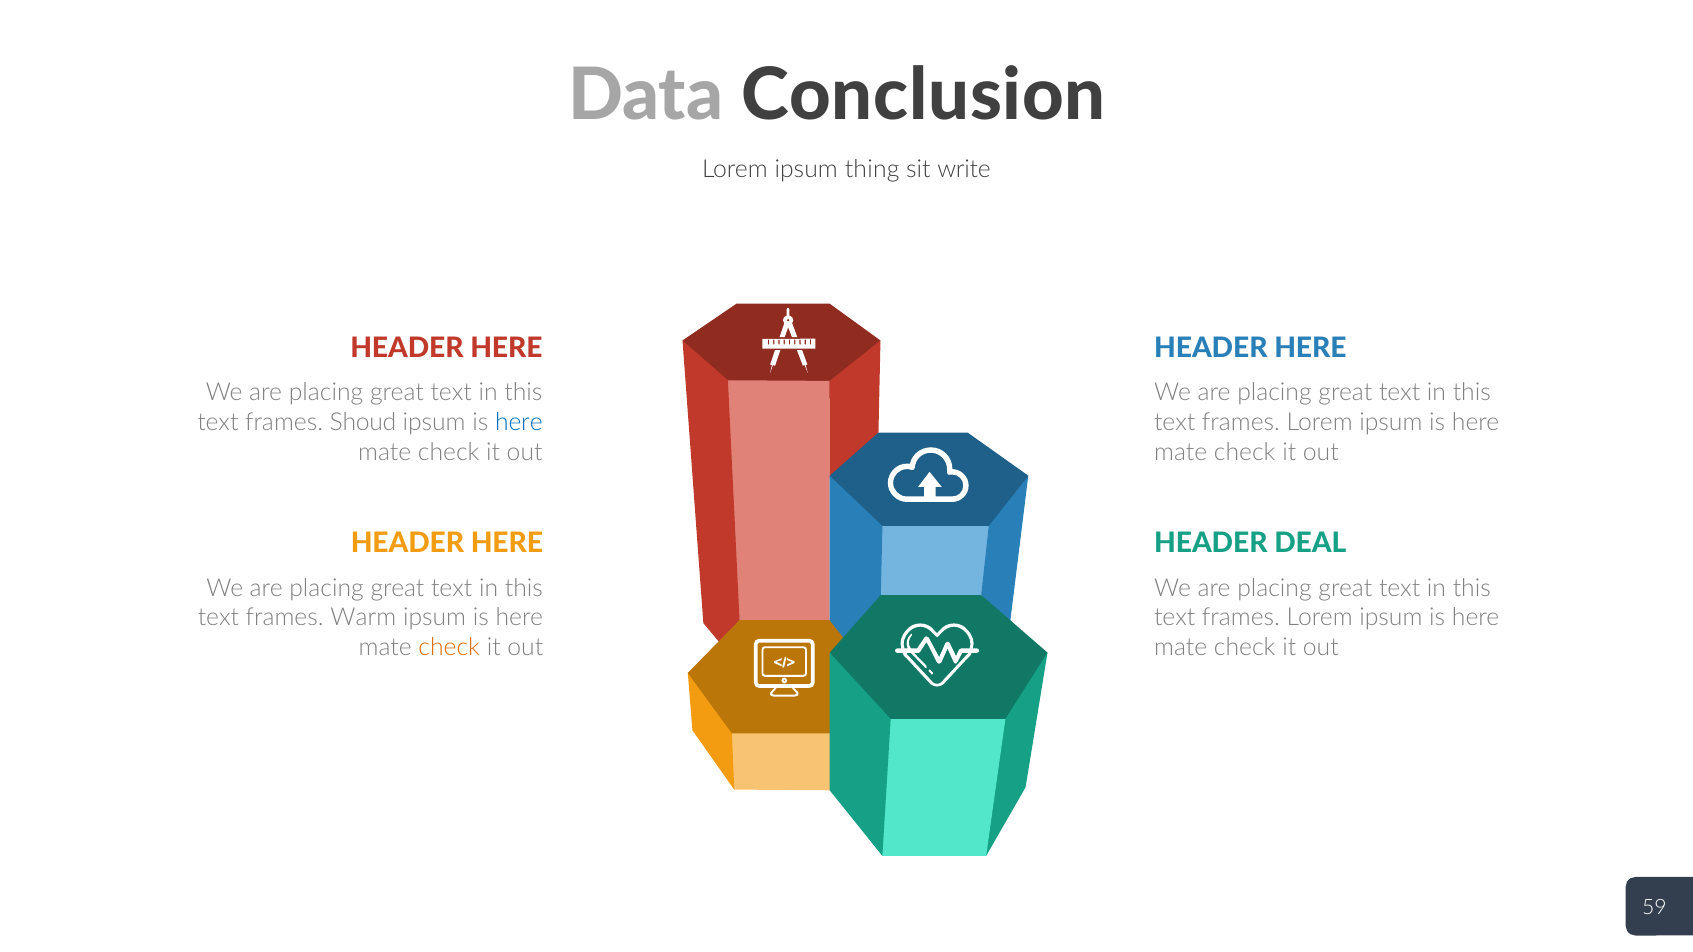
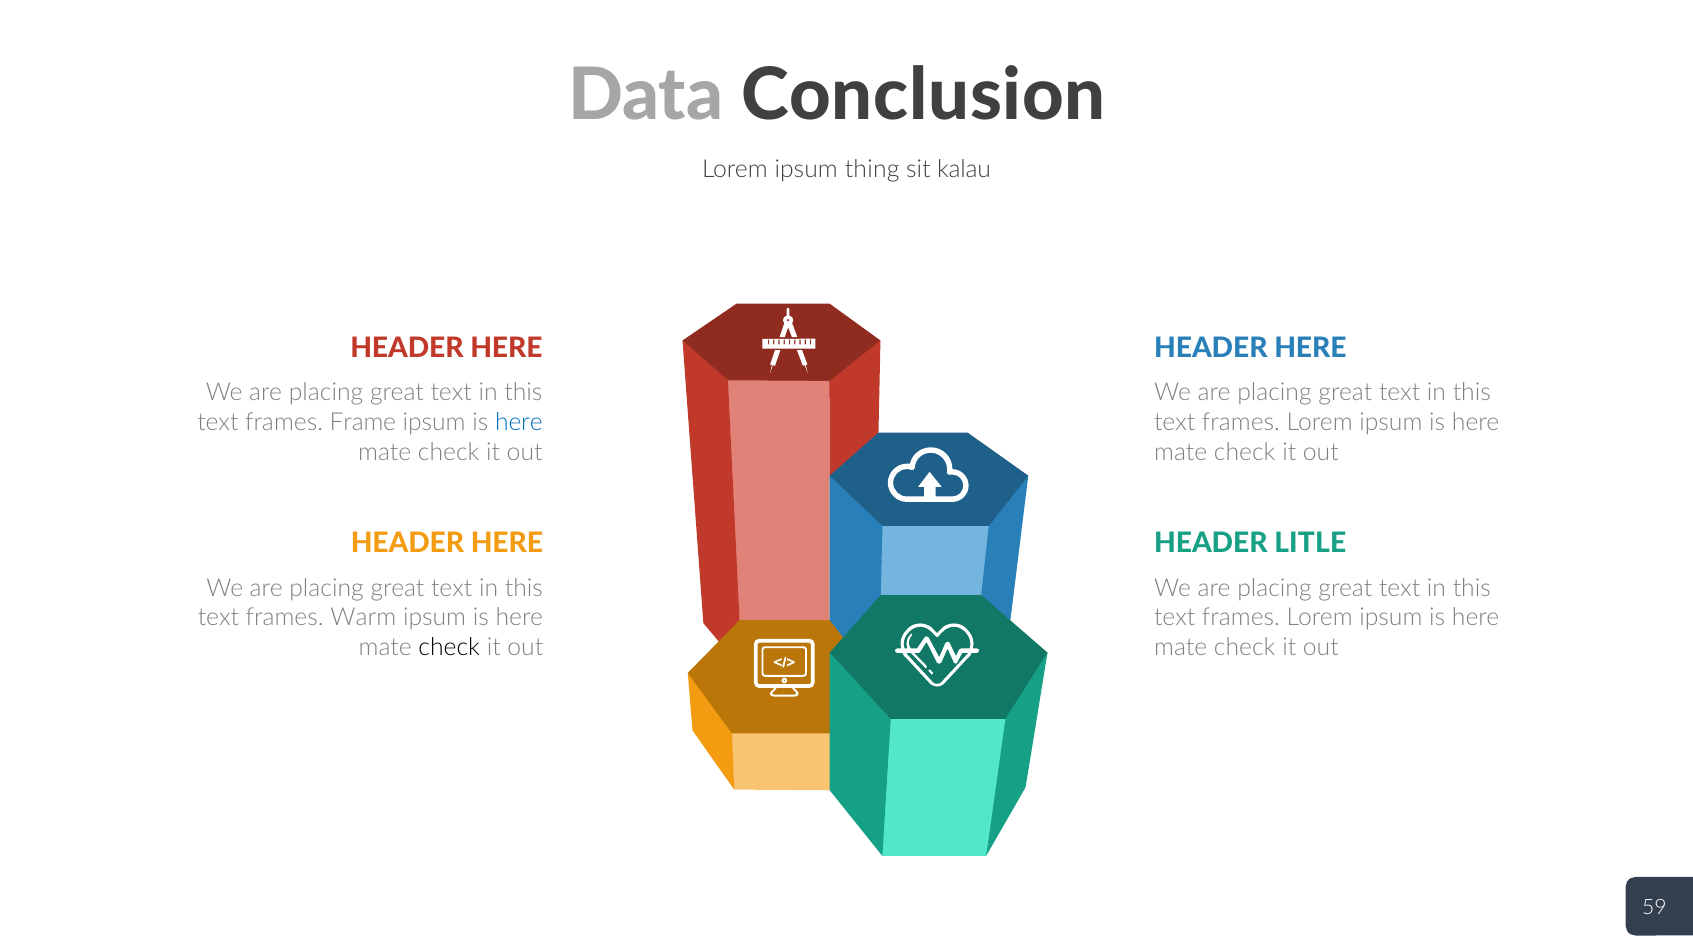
write: write -> kalau
Shoud: Shoud -> Frame
DEAL: DEAL -> LITLE
check at (449, 647) colour: orange -> black
